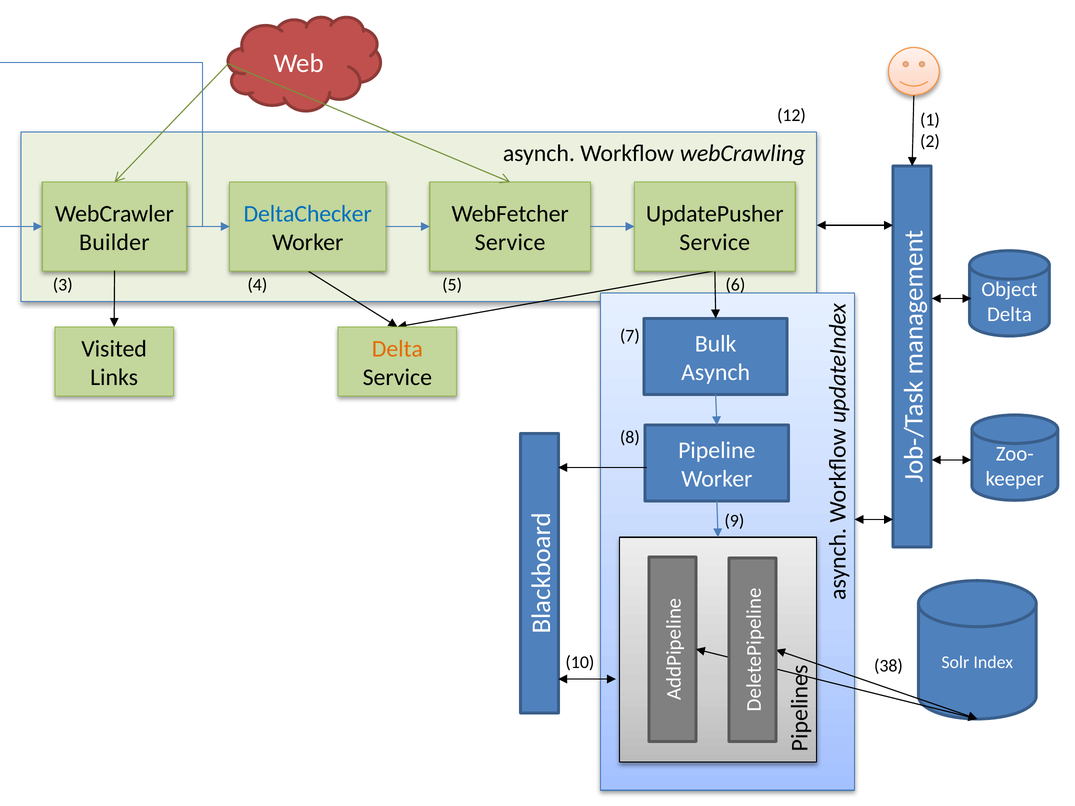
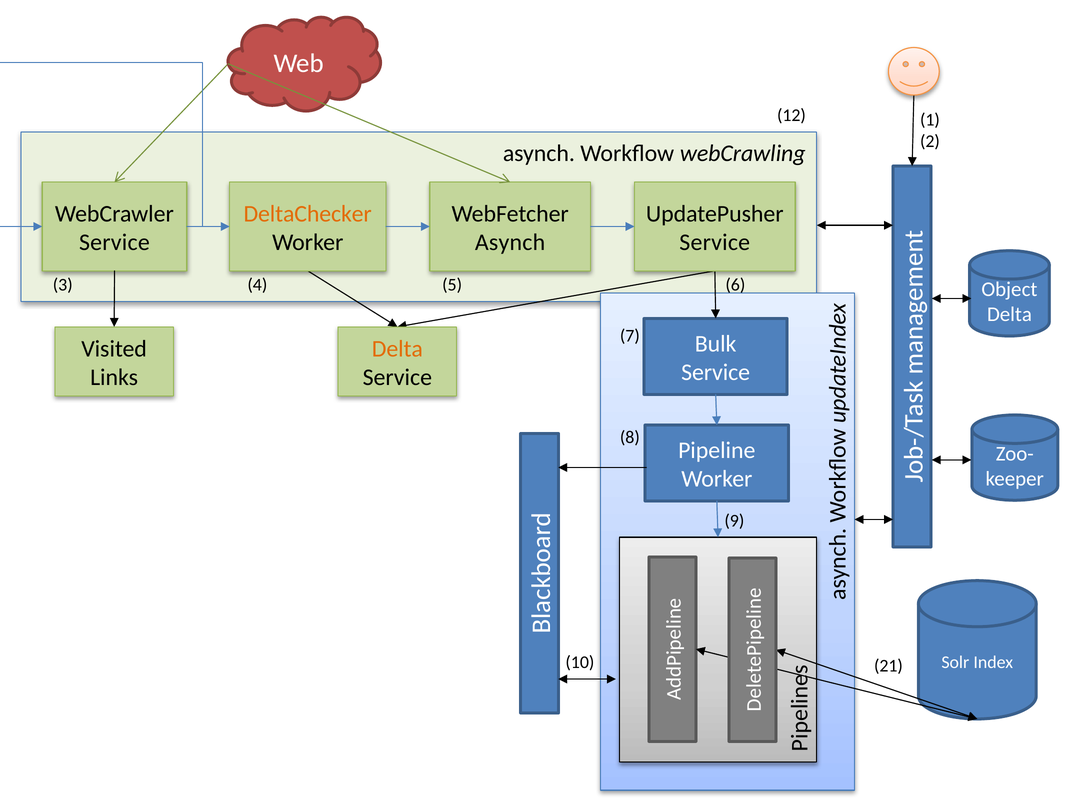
DeltaChecker colour: blue -> orange
Builder at (114, 243): Builder -> Service
Service at (510, 243): Service -> Asynch
Asynch at (716, 372): Asynch -> Service
38: 38 -> 21
